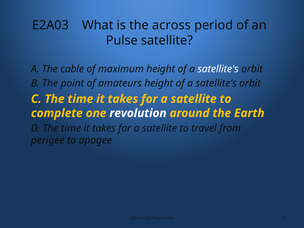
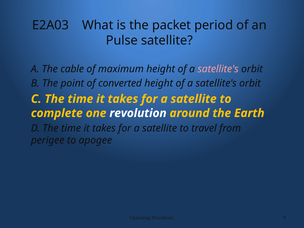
across: across -> packet
satellite's at (218, 69) colour: white -> pink
amateurs: amateurs -> converted
